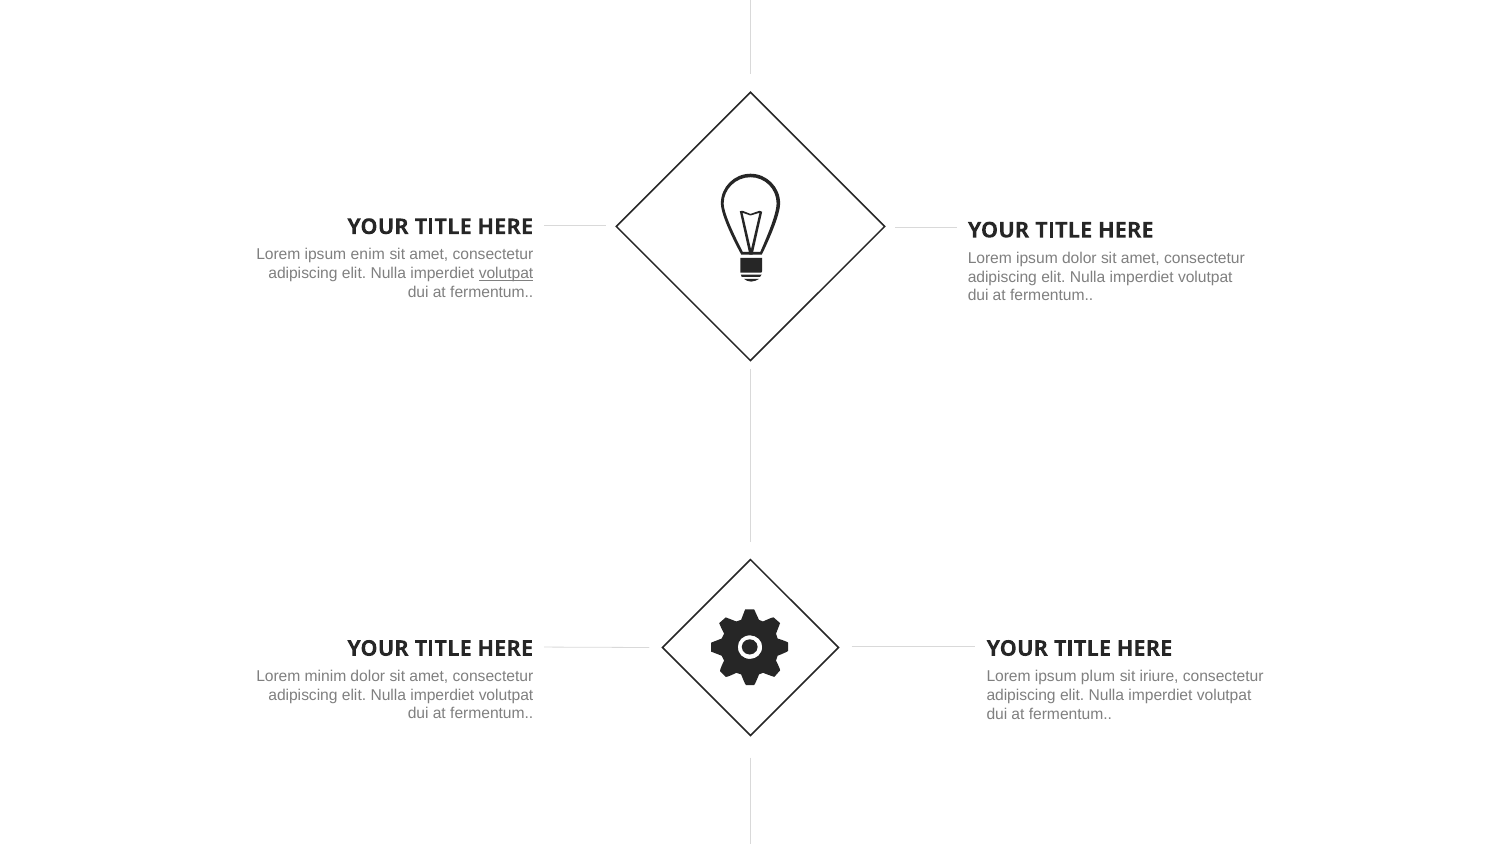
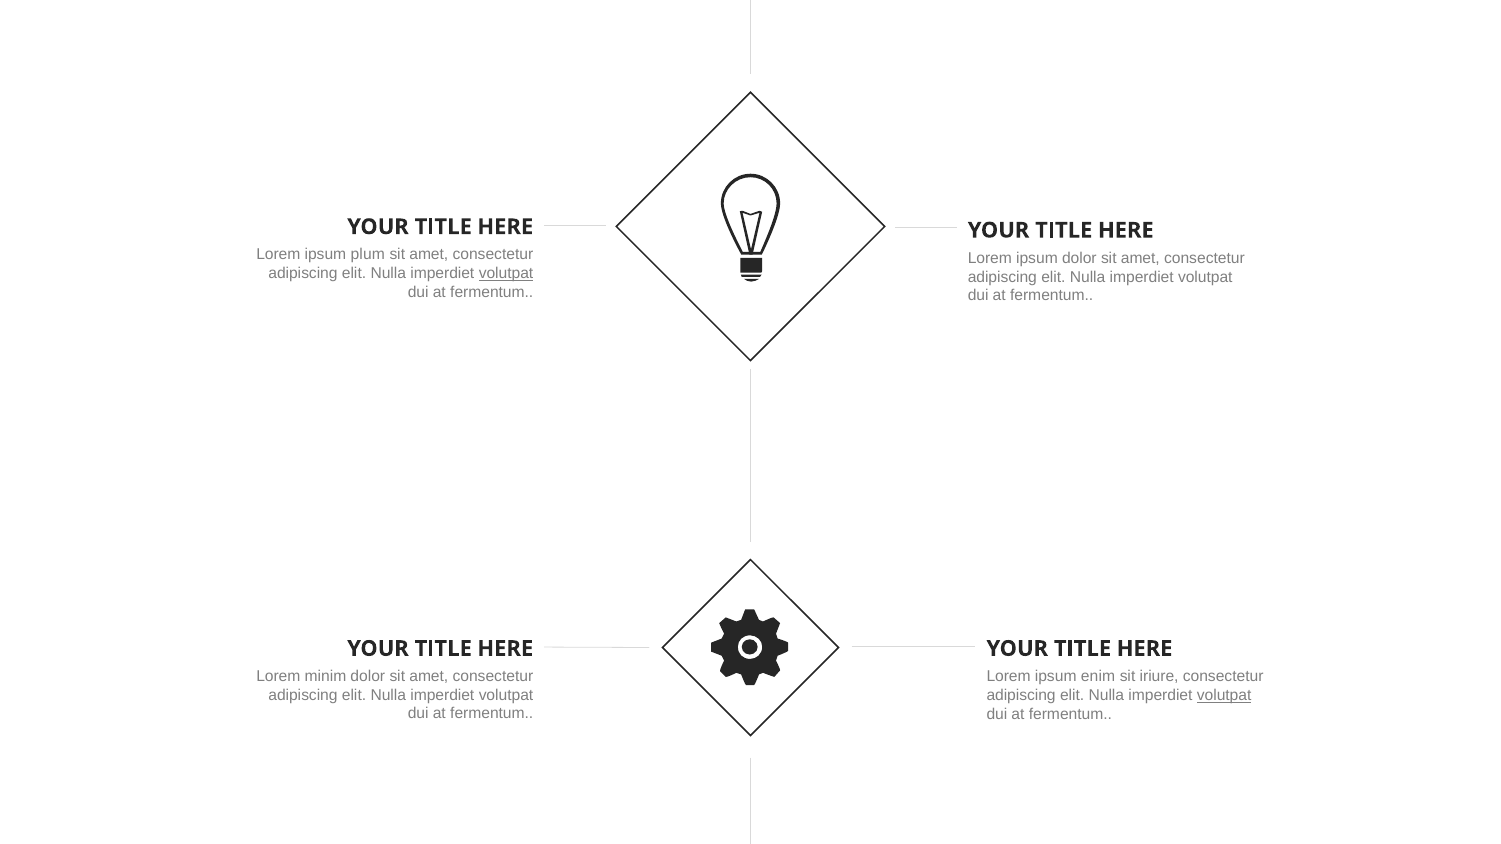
enim: enim -> plum
plum: plum -> enim
volutpat at (1224, 696) underline: none -> present
